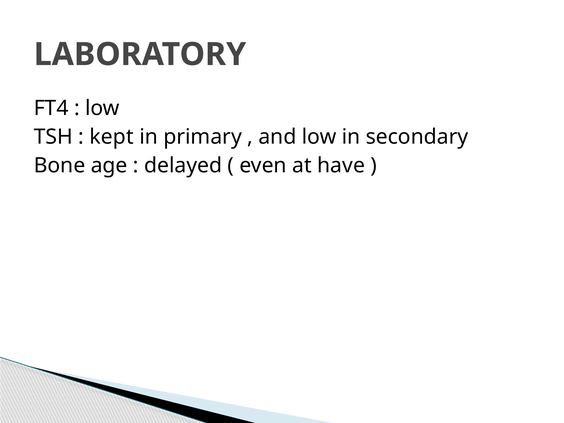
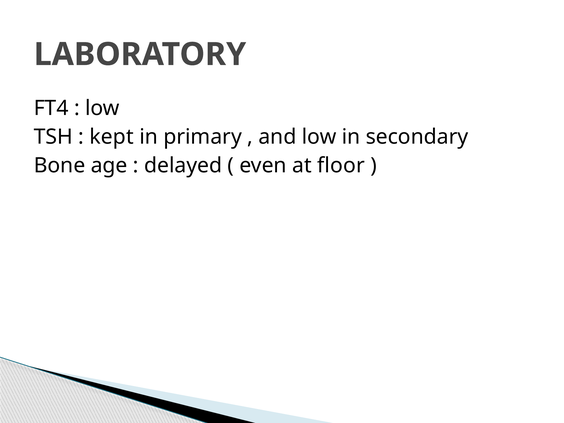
have: have -> floor
